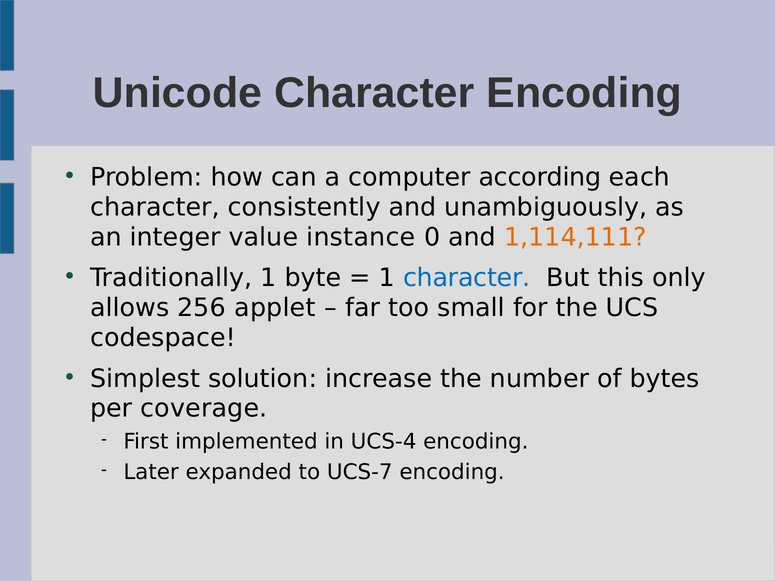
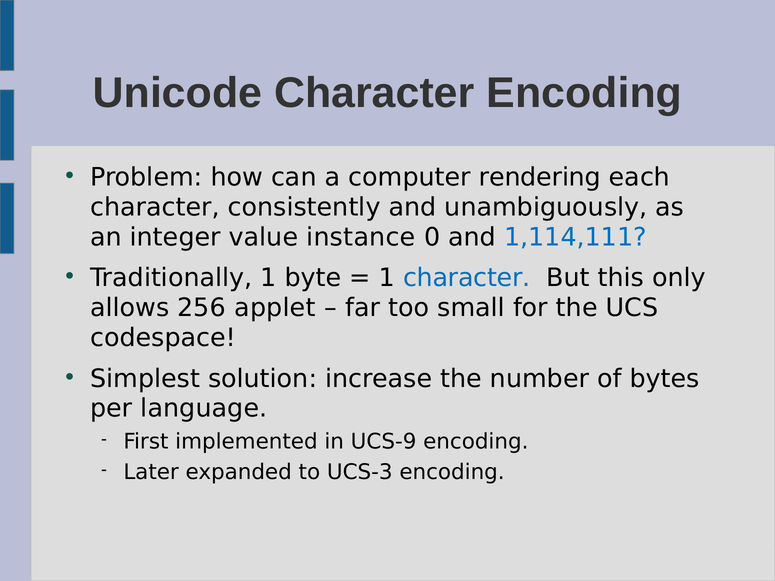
according: according -> rendering
1,114,111 colour: orange -> blue
coverage: coverage -> language
UCS-4: UCS-4 -> UCS-9
UCS-7: UCS-7 -> UCS-3
